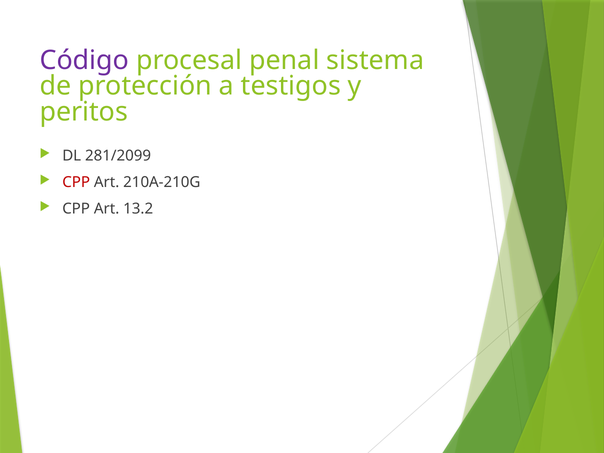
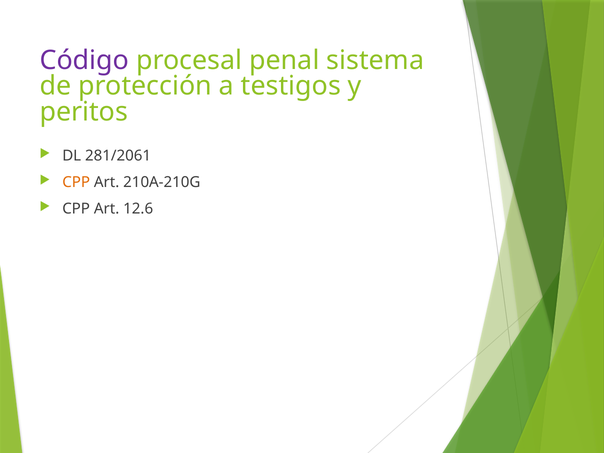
281/2099: 281/2099 -> 281/2061
CPP at (76, 182) colour: red -> orange
13.2: 13.2 -> 12.6
